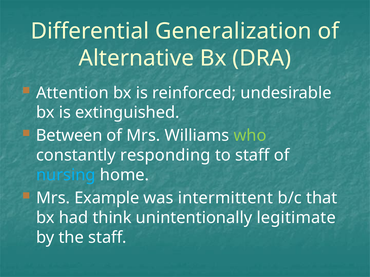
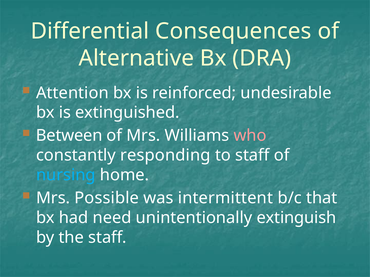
Generalization: Generalization -> Consequences
who colour: light green -> pink
Example: Example -> Possible
think: think -> need
legitimate: legitimate -> extinguish
